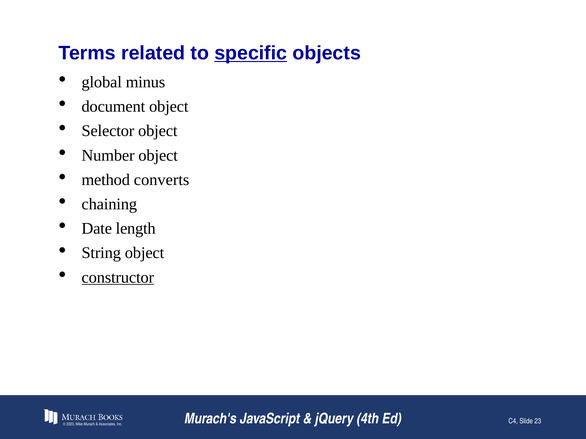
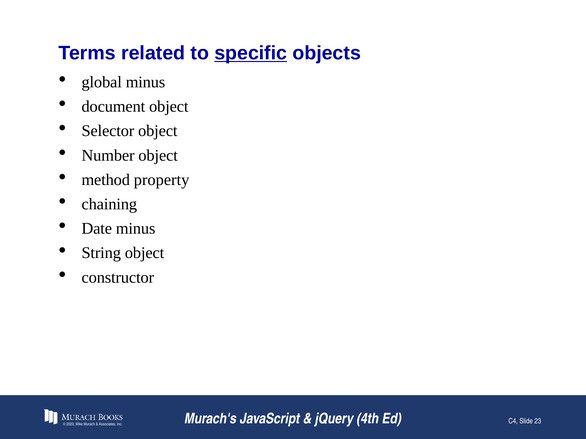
converts: converts -> property
Date length: length -> minus
constructor underline: present -> none
